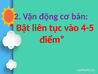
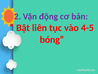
điểm: điểm -> bóng
